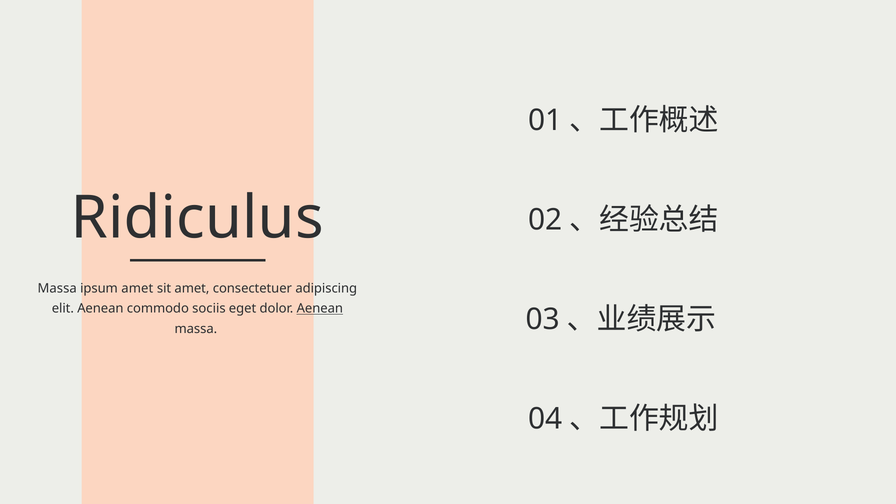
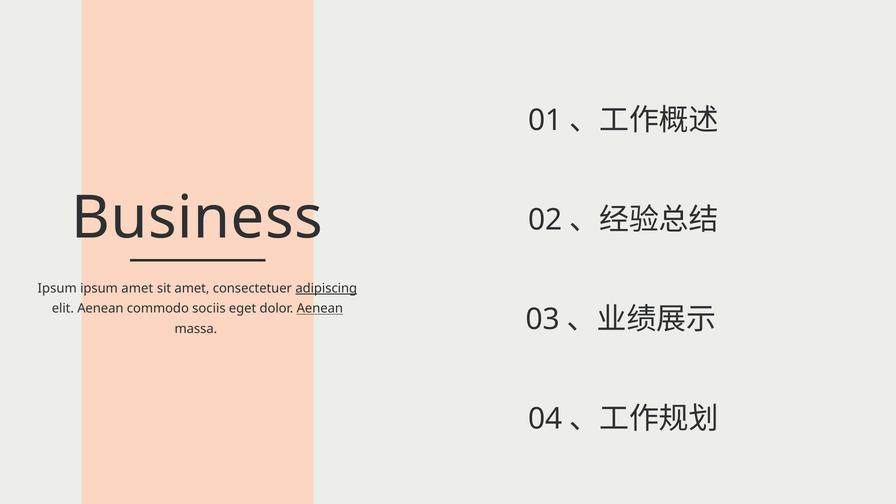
Ridiculus: Ridiculus -> Business
Massa at (57, 288): Massa -> Ipsum
adipiscing underline: none -> present
